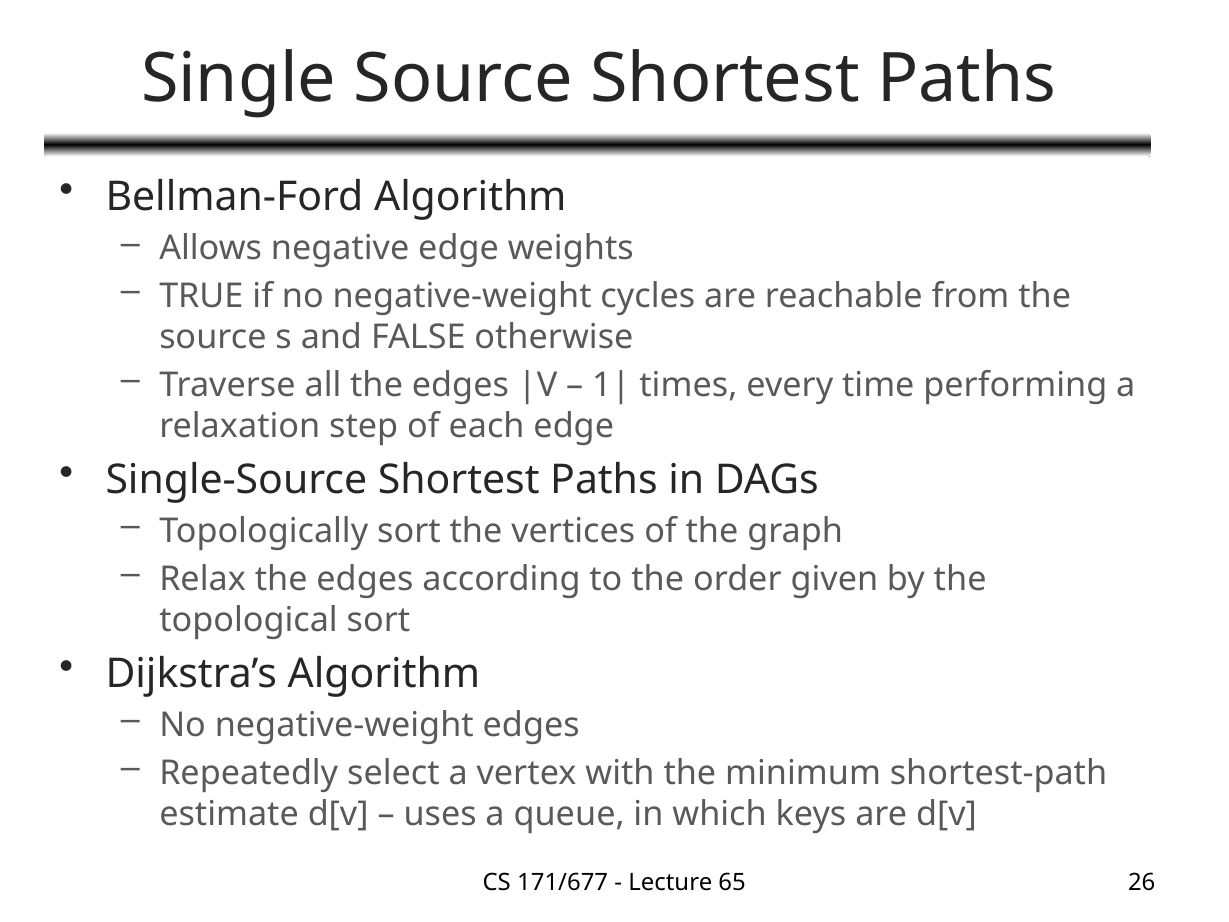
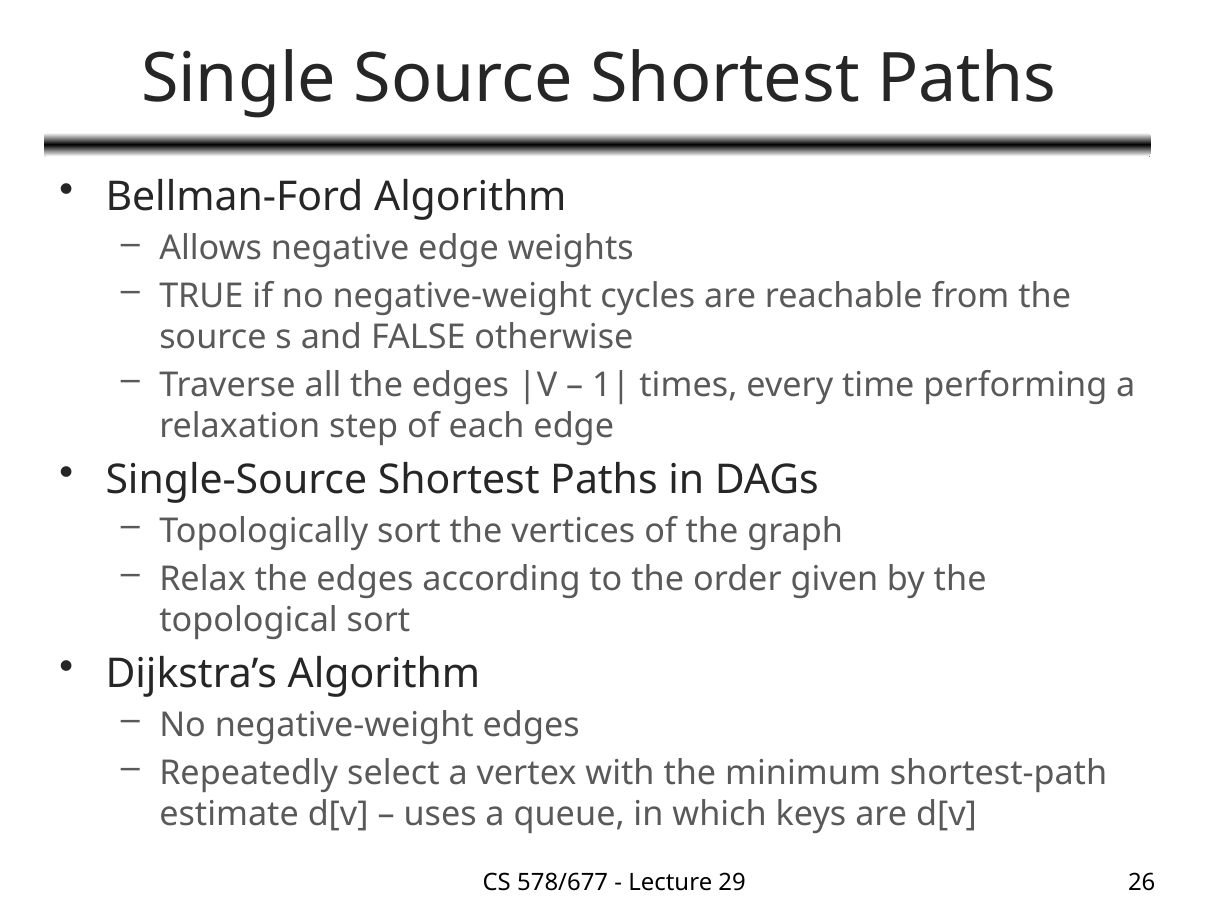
171/677: 171/677 -> 578/677
65: 65 -> 29
